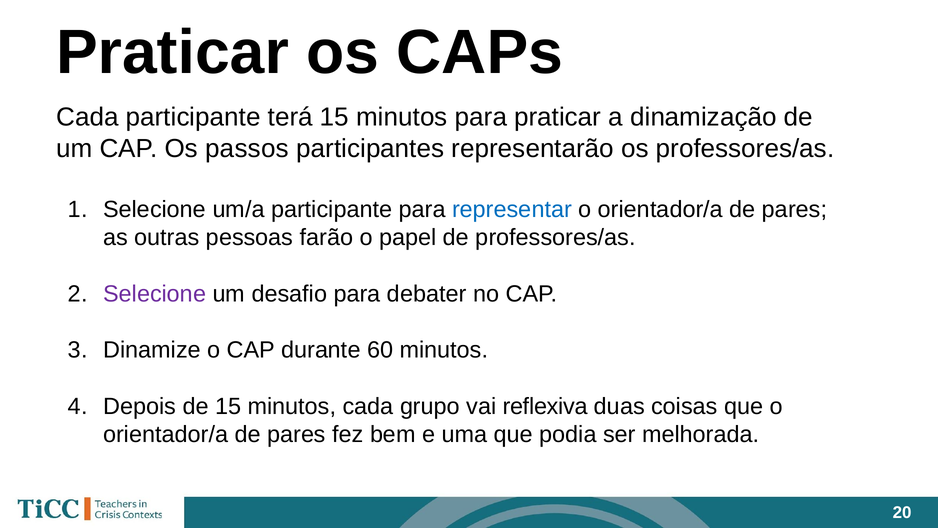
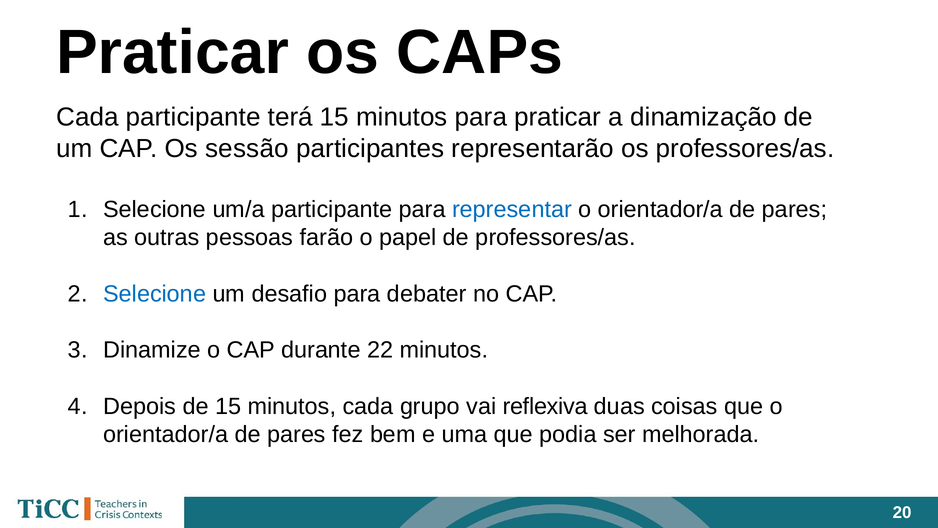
passos: passos -> sessão
Selecione at (155, 294) colour: purple -> blue
60: 60 -> 22
